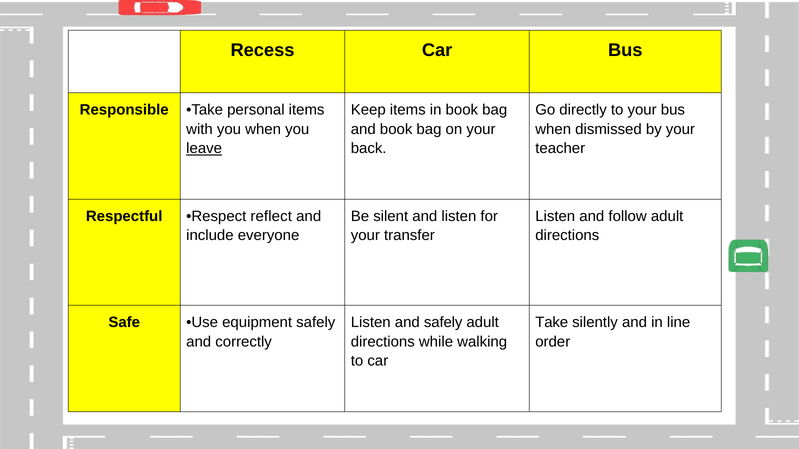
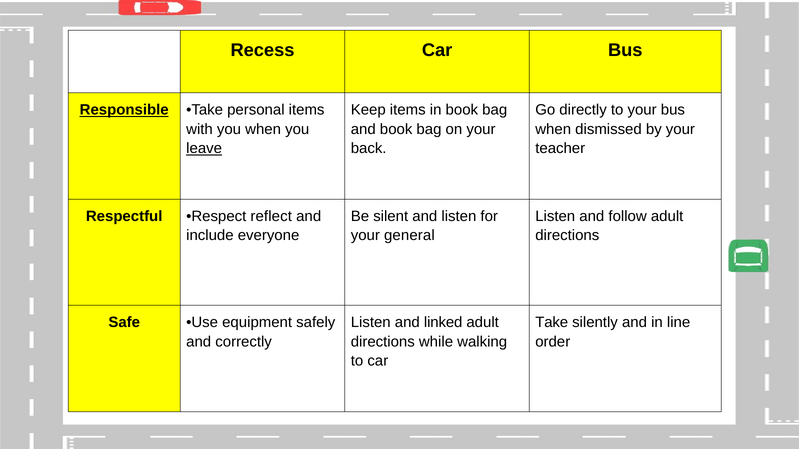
Responsible underline: none -> present
transfer: transfer -> general
and safely: safely -> linked
